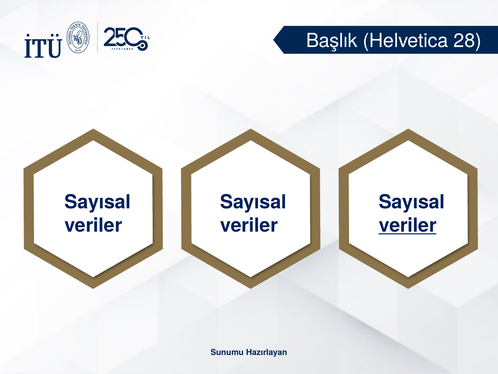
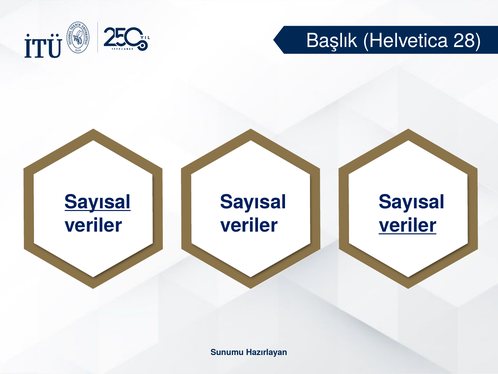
Sayısal at (98, 202) underline: none -> present
